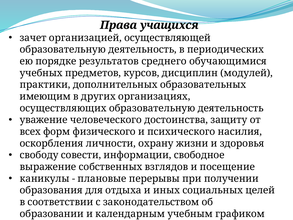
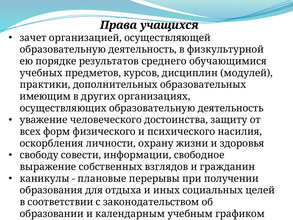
периодических: периодических -> физкультурной
посещение: посещение -> гражданин
